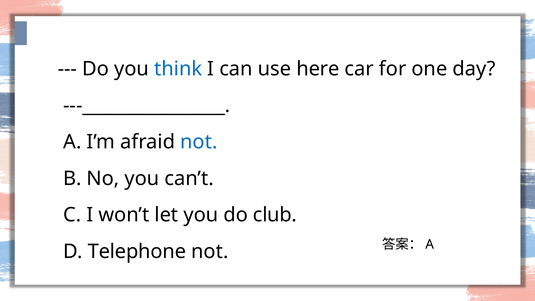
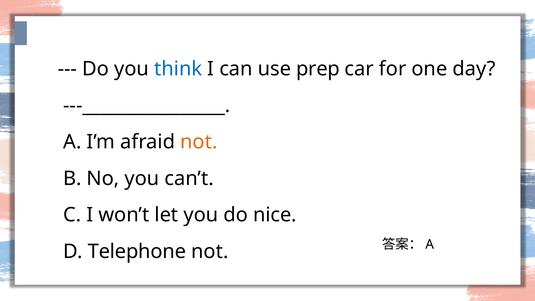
here: here -> prep
not at (199, 142) colour: blue -> orange
club: club -> nice
